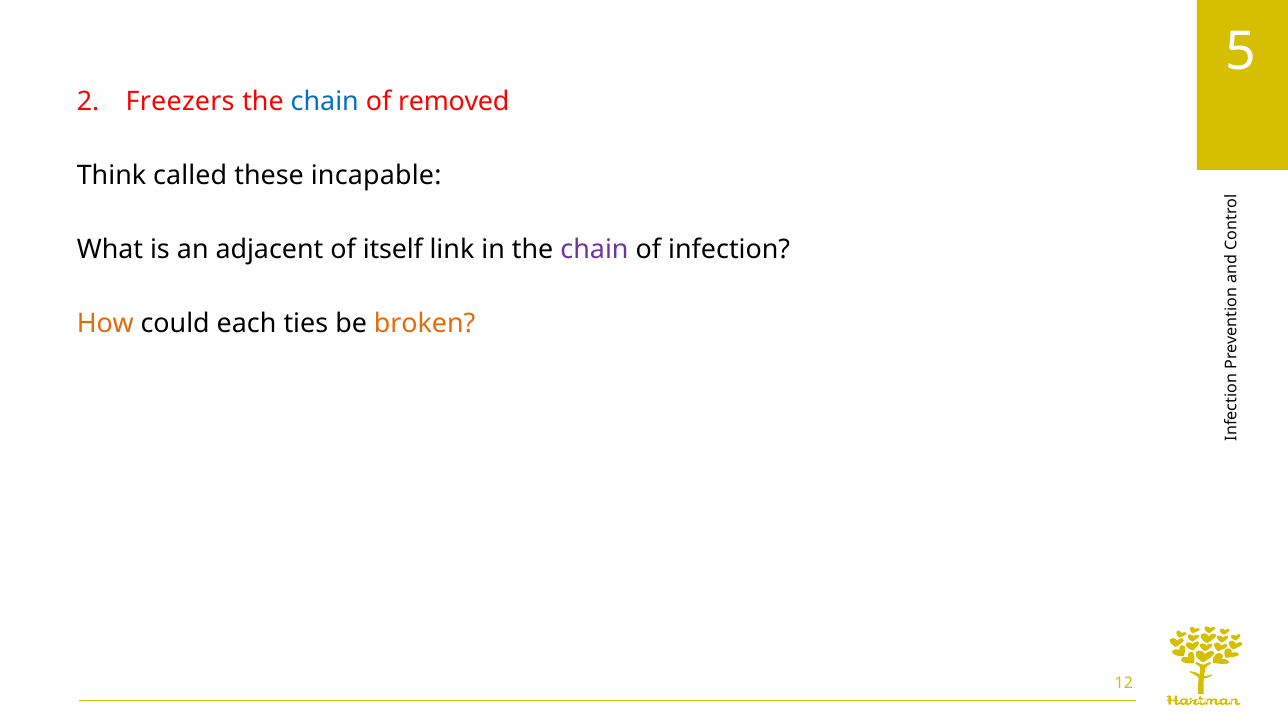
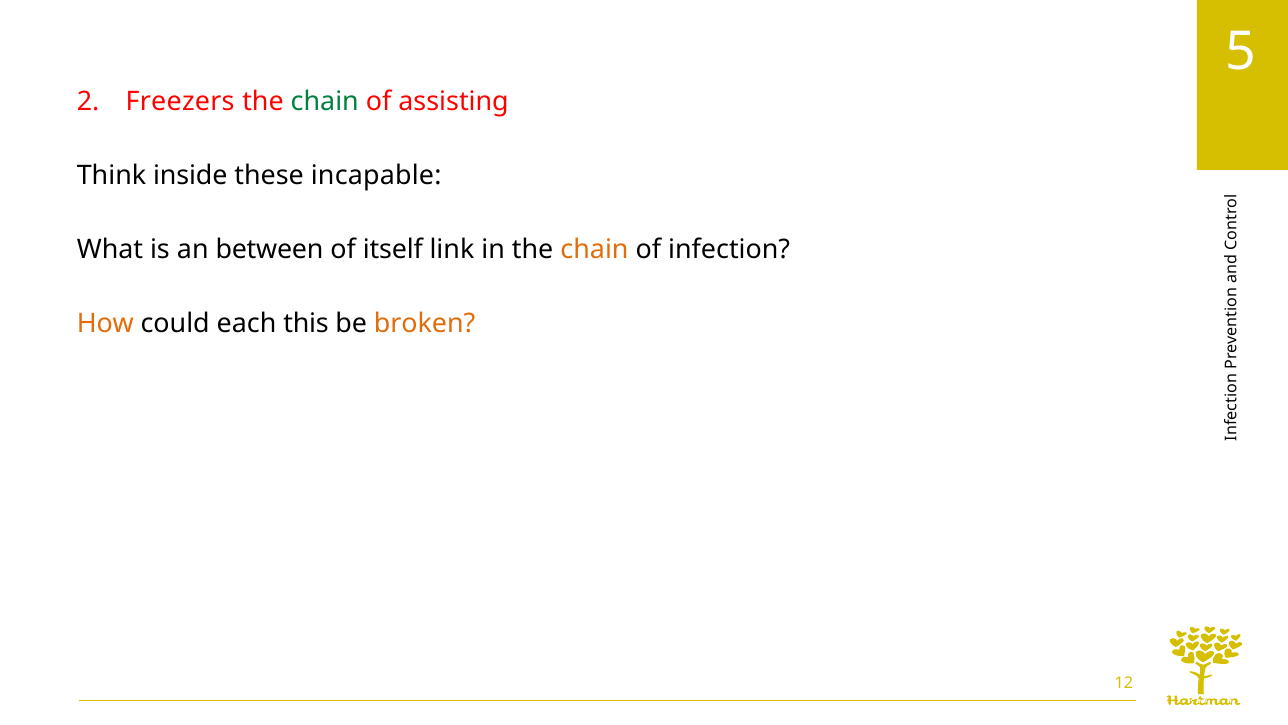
chain at (325, 102) colour: blue -> green
removed: removed -> assisting
called: called -> inside
adjacent: adjacent -> between
chain at (594, 250) colour: purple -> orange
ties: ties -> this
